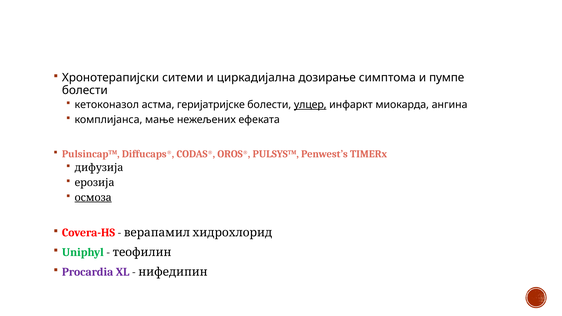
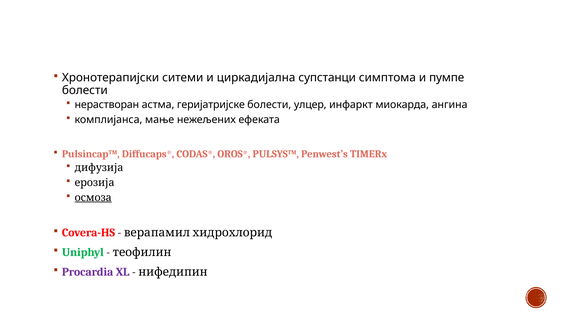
дозирање: дозирање -> супстанци
кетоконазол: кетоконазол -> нерастворан
улцер underline: present -> none
